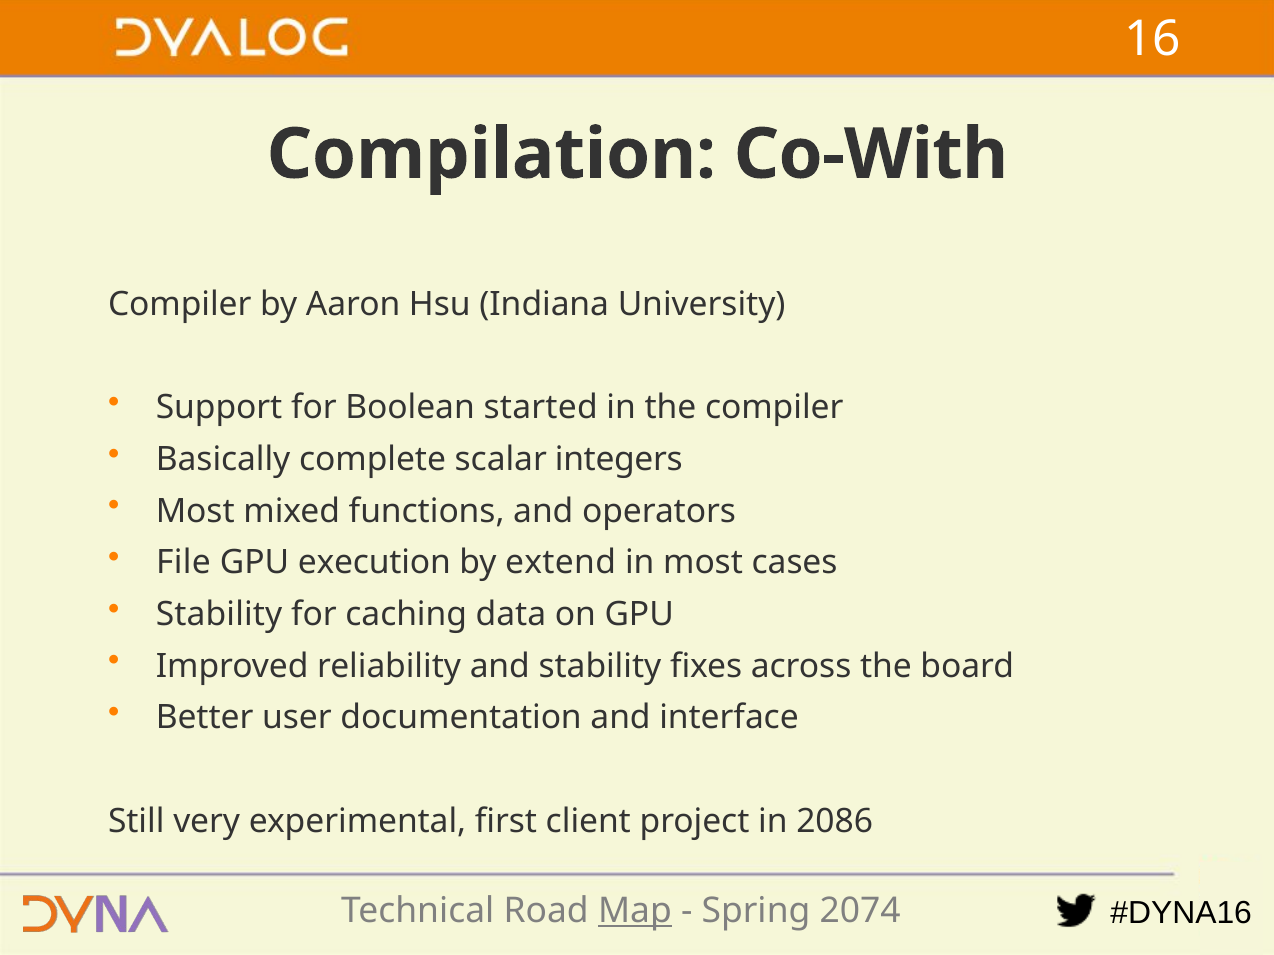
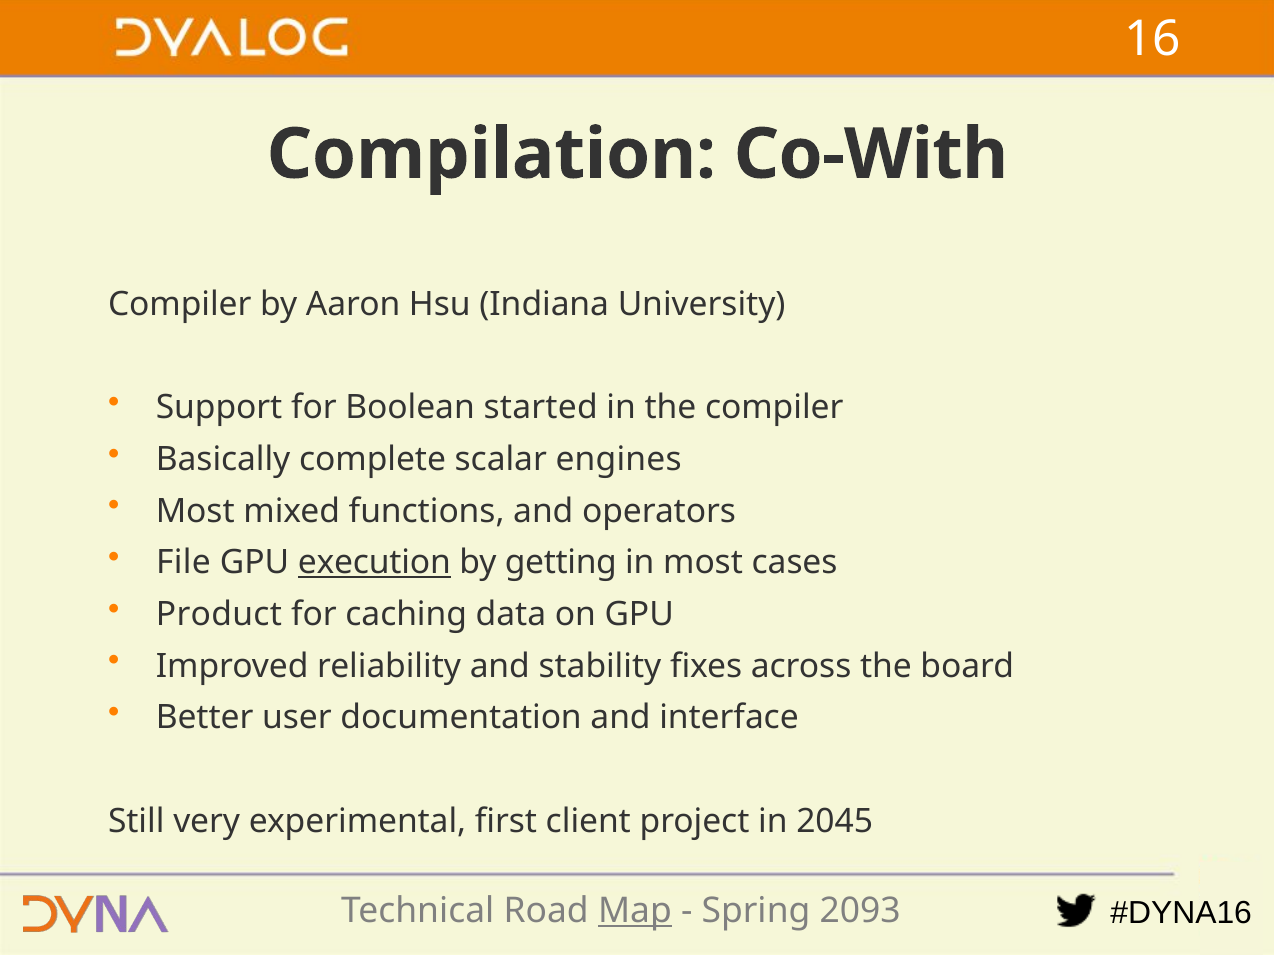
integers: integers -> engines
execution underline: none -> present
extend: extend -> getting
Stability at (219, 615): Stability -> Product
2086: 2086 -> 2045
2074: 2074 -> 2093
